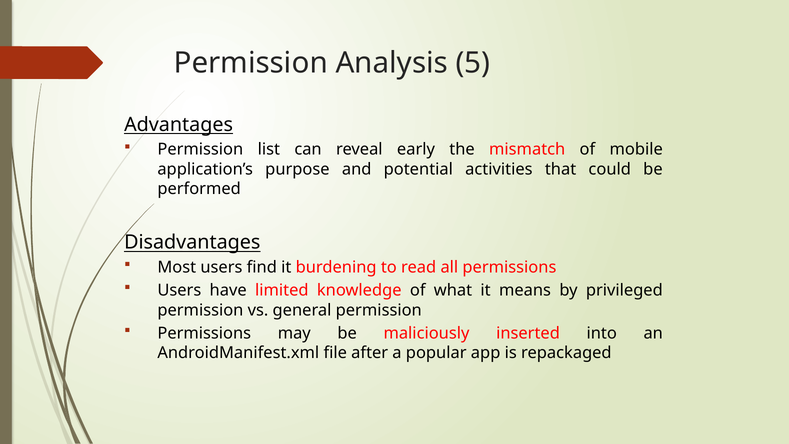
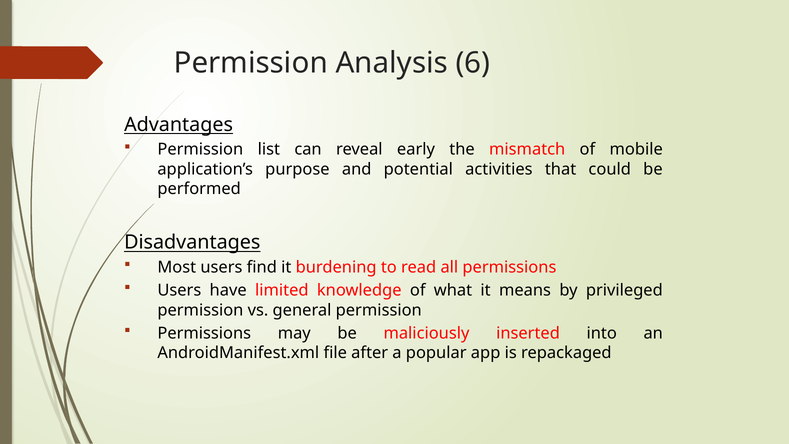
5: 5 -> 6
